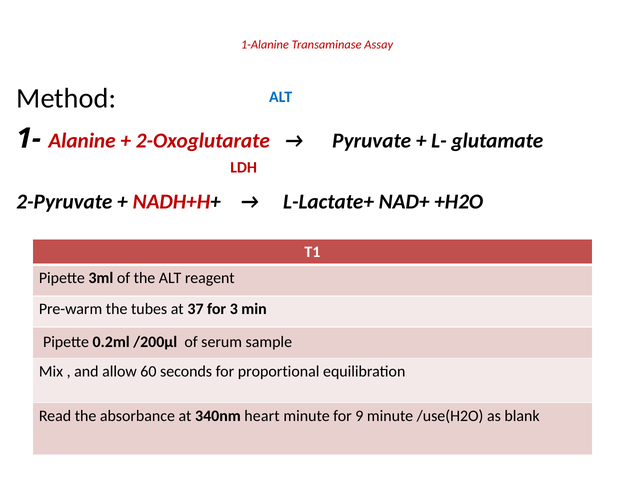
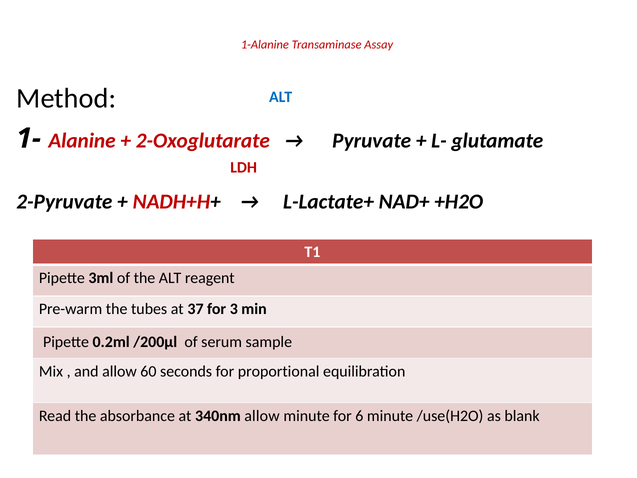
340nm heart: heart -> allow
9: 9 -> 6
